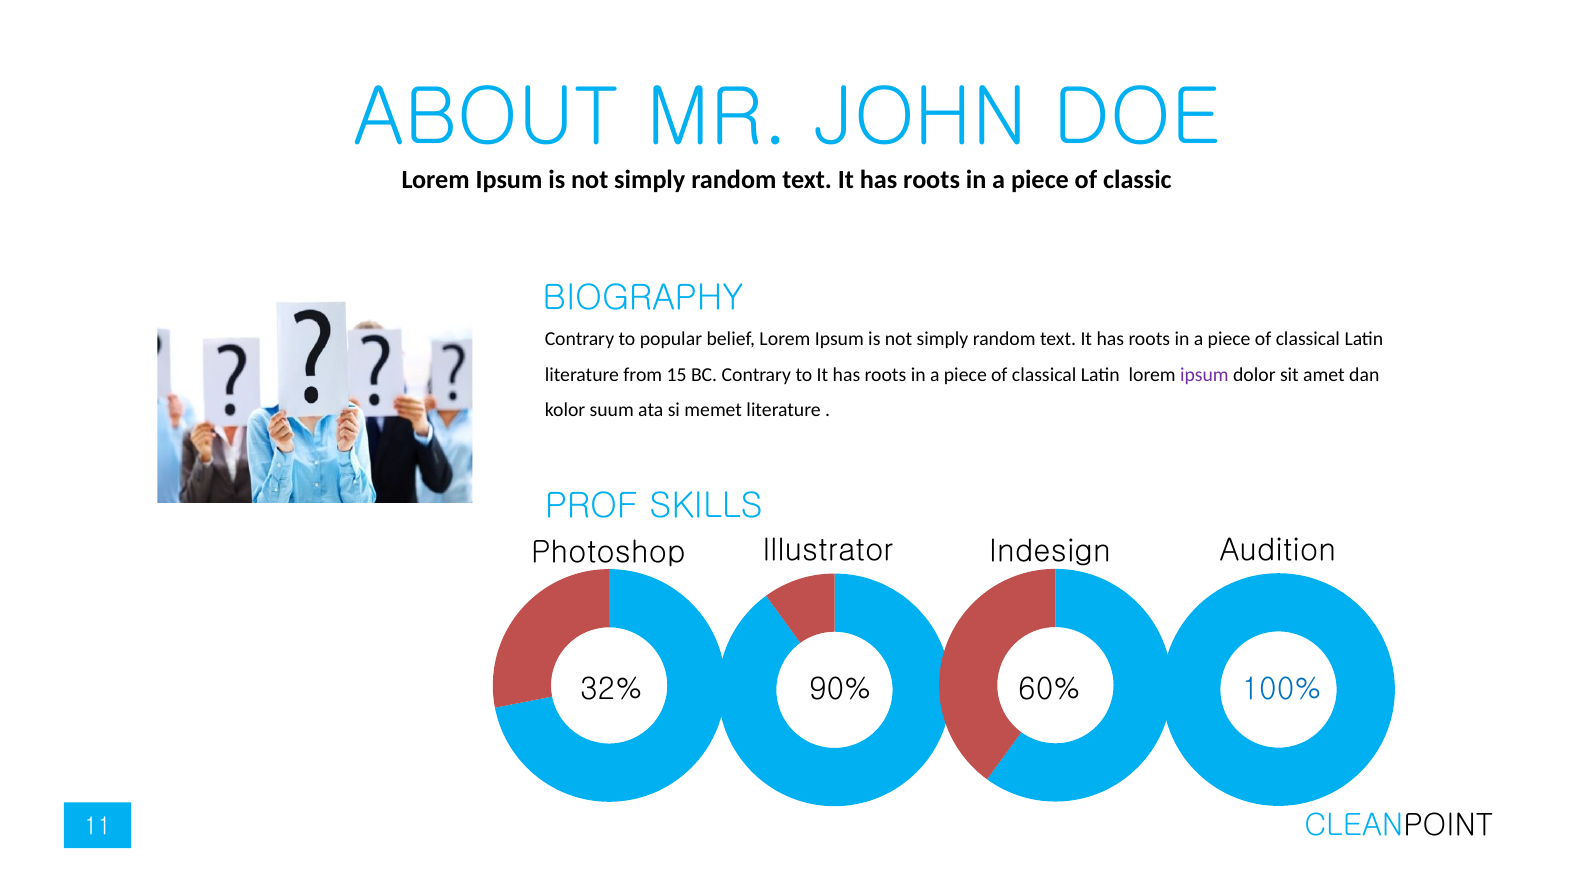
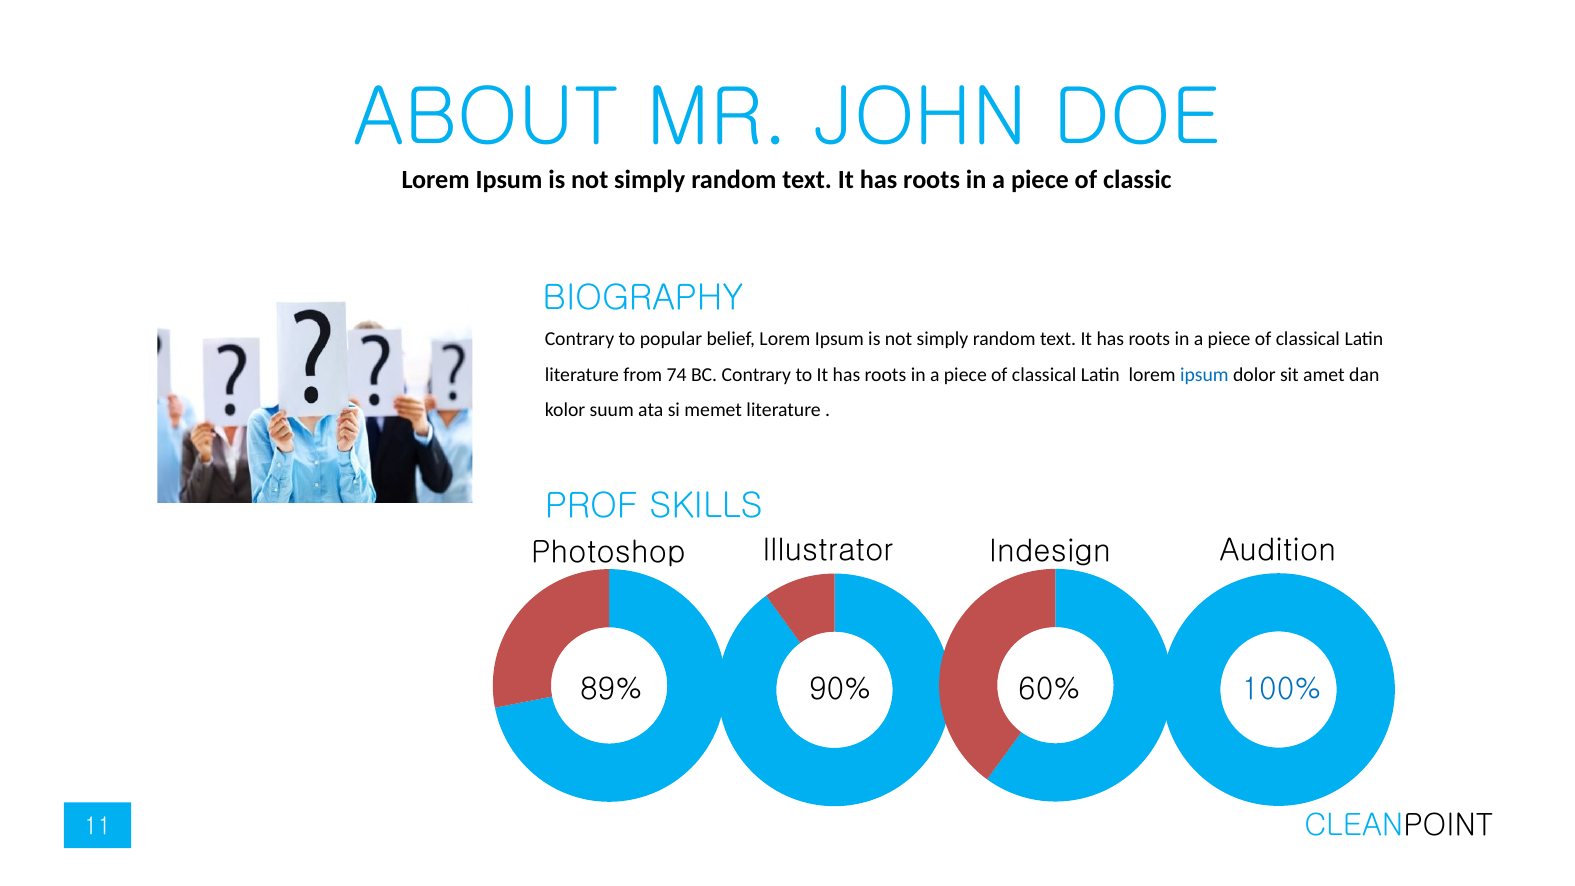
15: 15 -> 74
ipsum at (1204, 375) colour: purple -> blue
32%: 32% -> 89%
